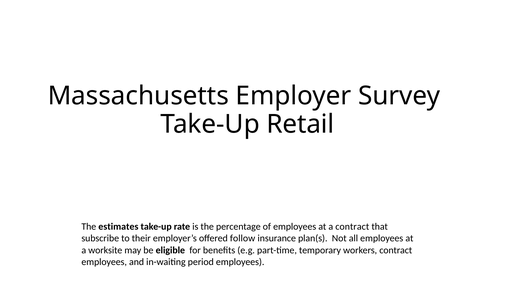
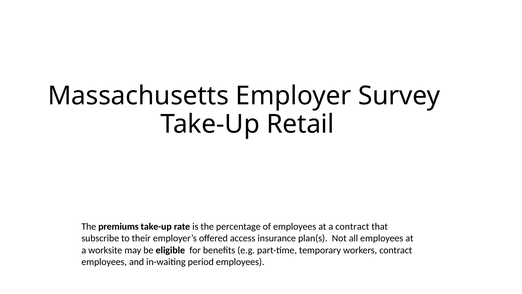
estimates: estimates -> premiums
follow: follow -> access
